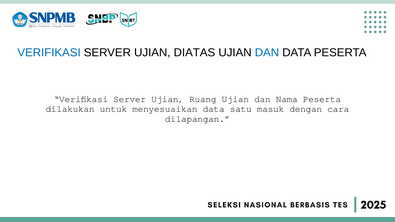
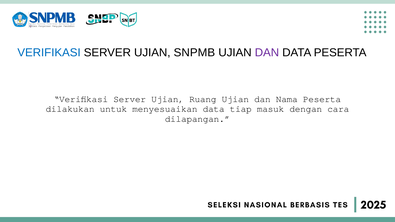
DIATAS: DIATAS -> SNPMB
DAN at (267, 52) colour: blue -> purple
satu: satu -> tiap
